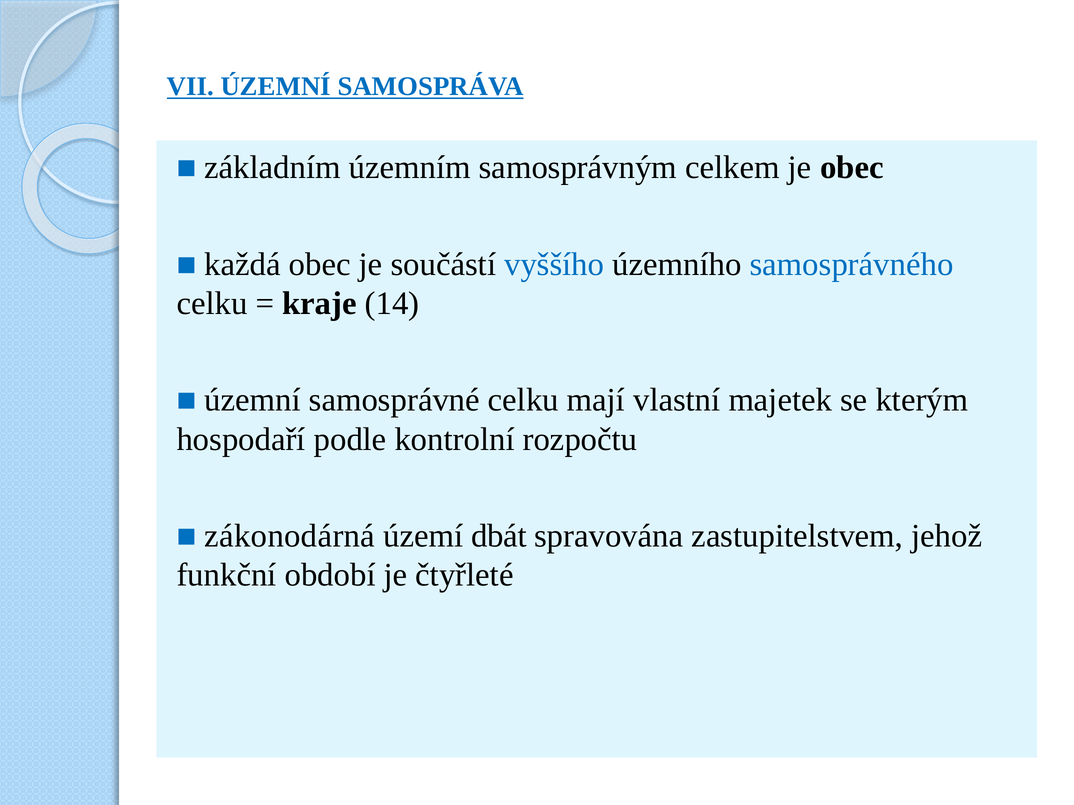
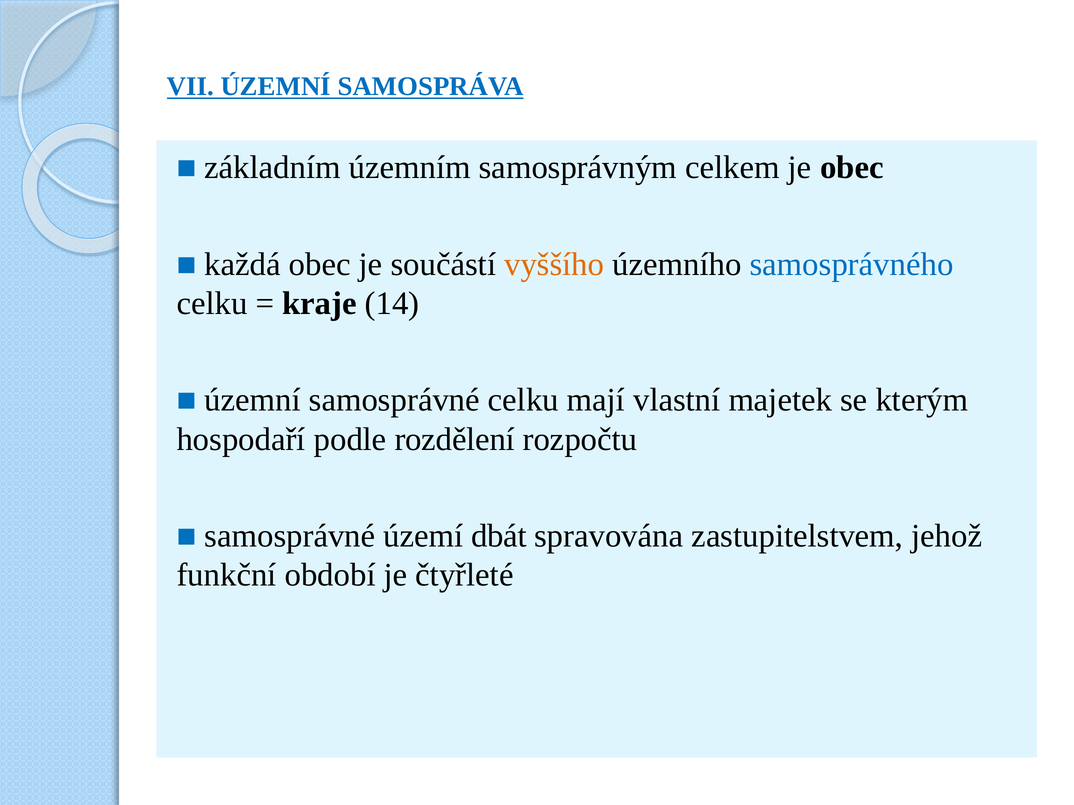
vyššího colour: blue -> orange
kontrolní: kontrolní -> rozdělení
zákonodárná at (290, 536): zákonodárná -> samosprávné
